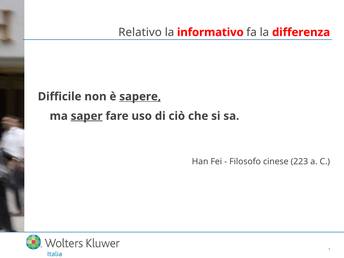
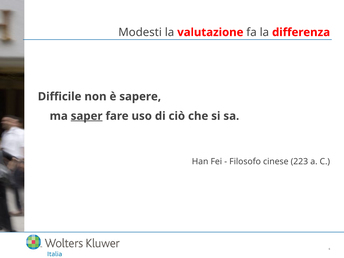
Relativo: Relativo -> Modesti
informativo: informativo -> valutazione
sapere underline: present -> none
